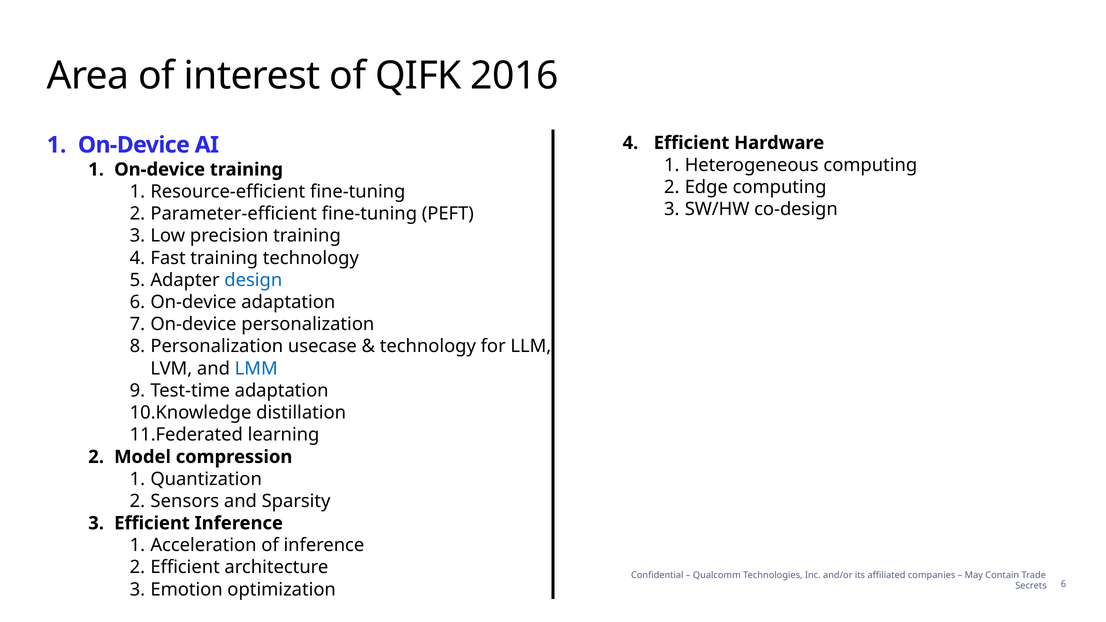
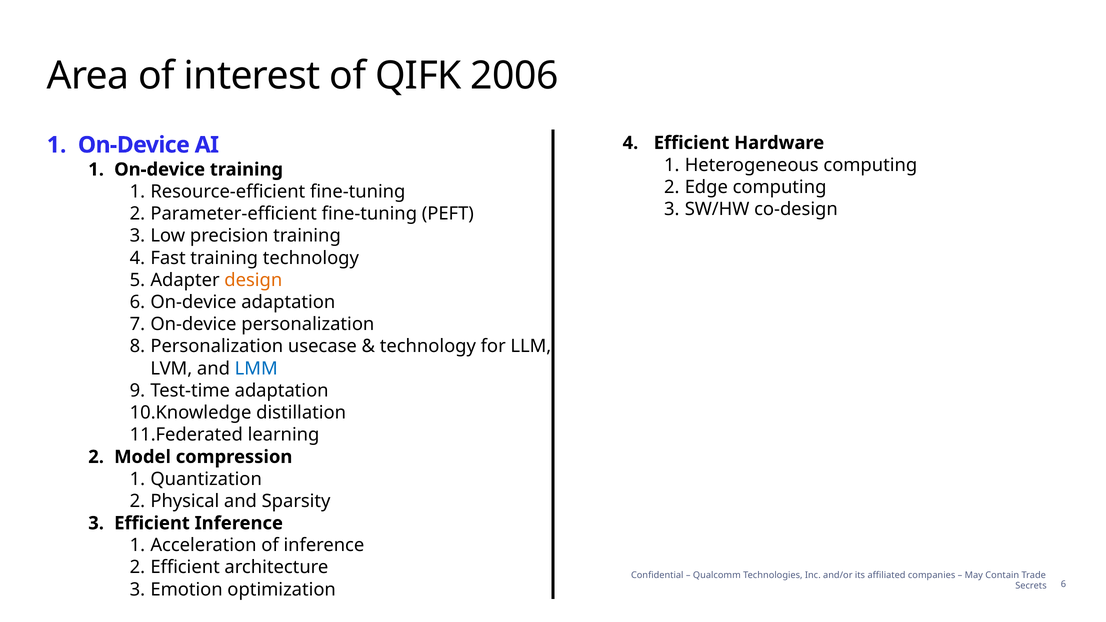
2016: 2016 -> 2006
design colour: blue -> orange
Sensors: Sensors -> Physical
